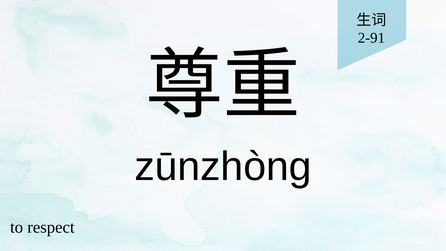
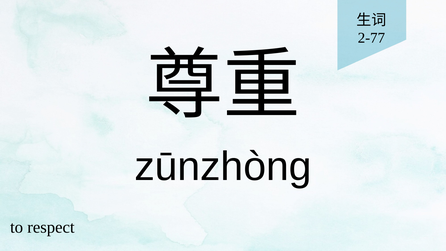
2-91: 2-91 -> 2-77
